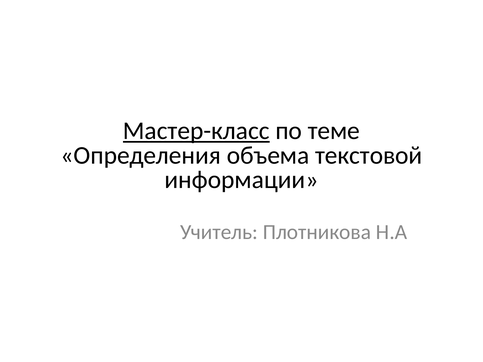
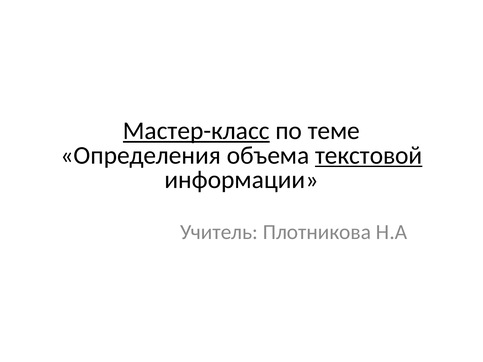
текстовой underline: none -> present
